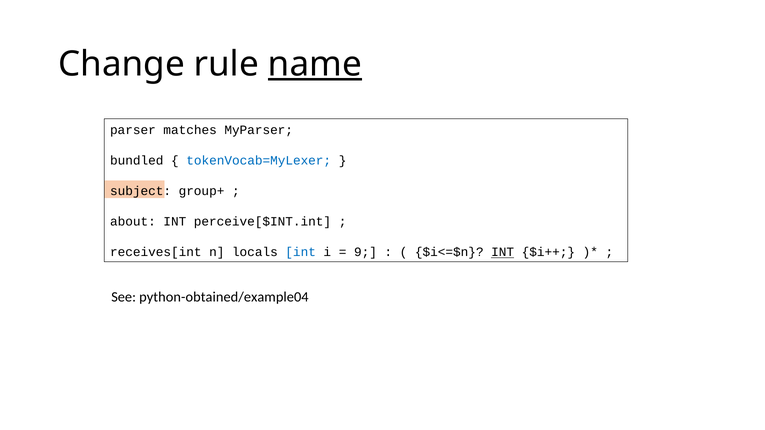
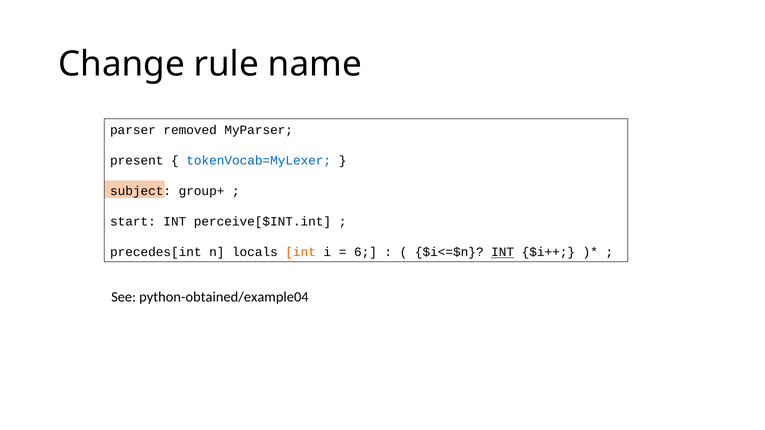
name underline: present -> none
matches: matches -> removed
bundled: bundled -> present
about: about -> start
receives[int: receives[int -> precedes[int
int at (301, 252) colour: blue -> orange
9: 9 -> 6
